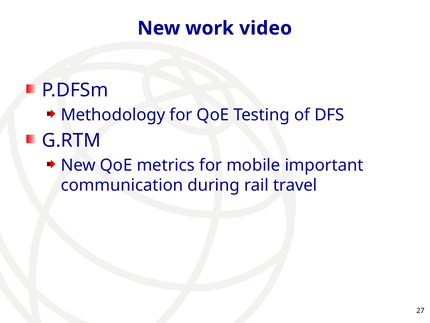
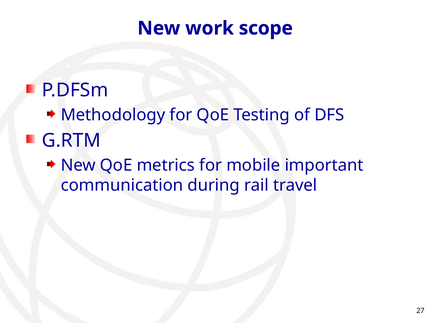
video: video -> scope
